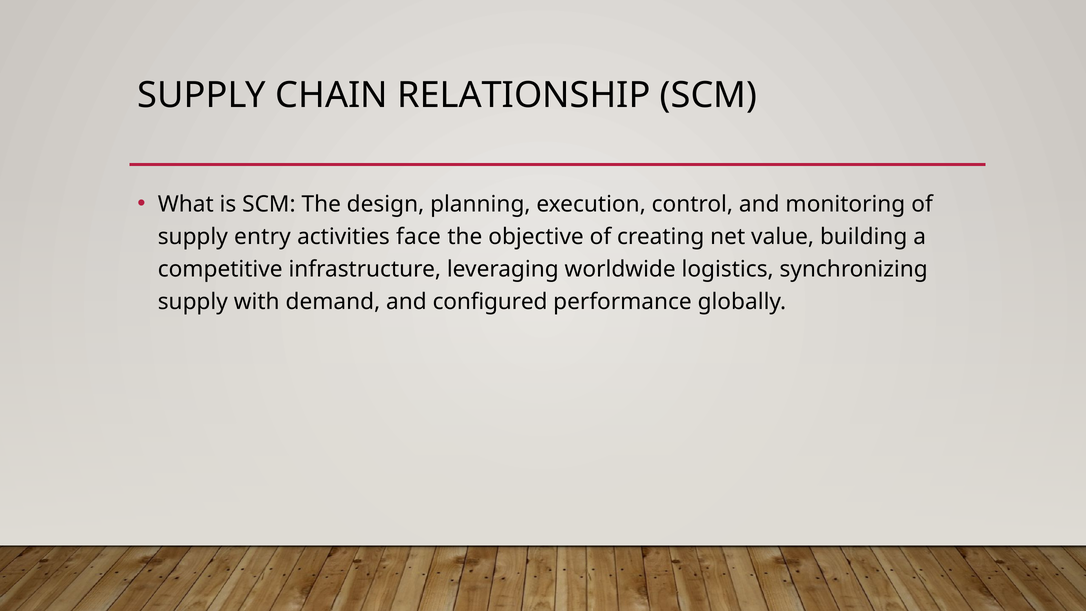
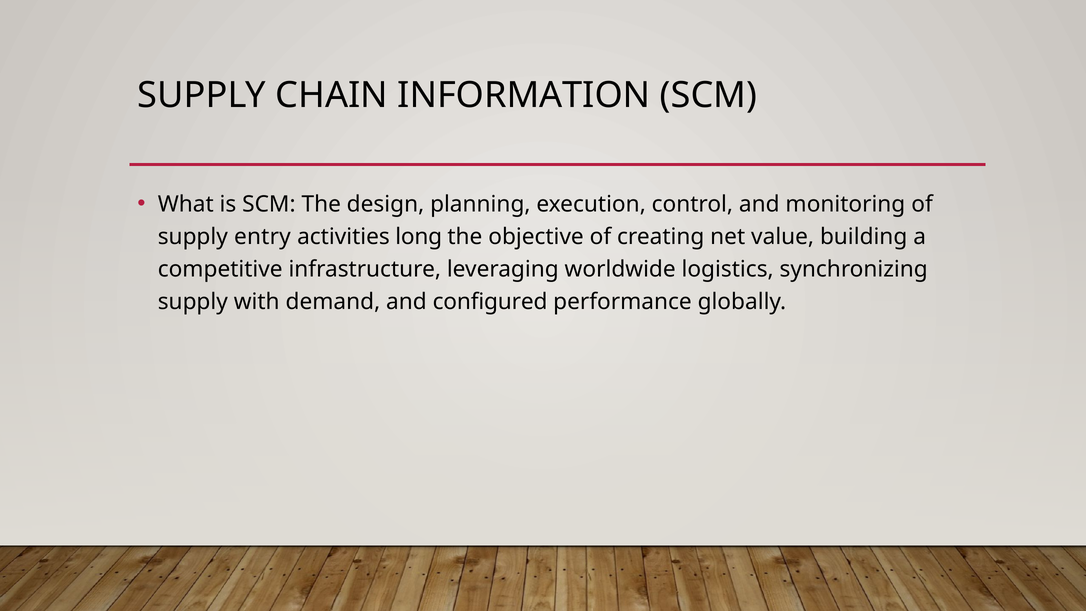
RELATIONSHIP: RELATIONSHIP -> INFORMATION
face: face -> long
